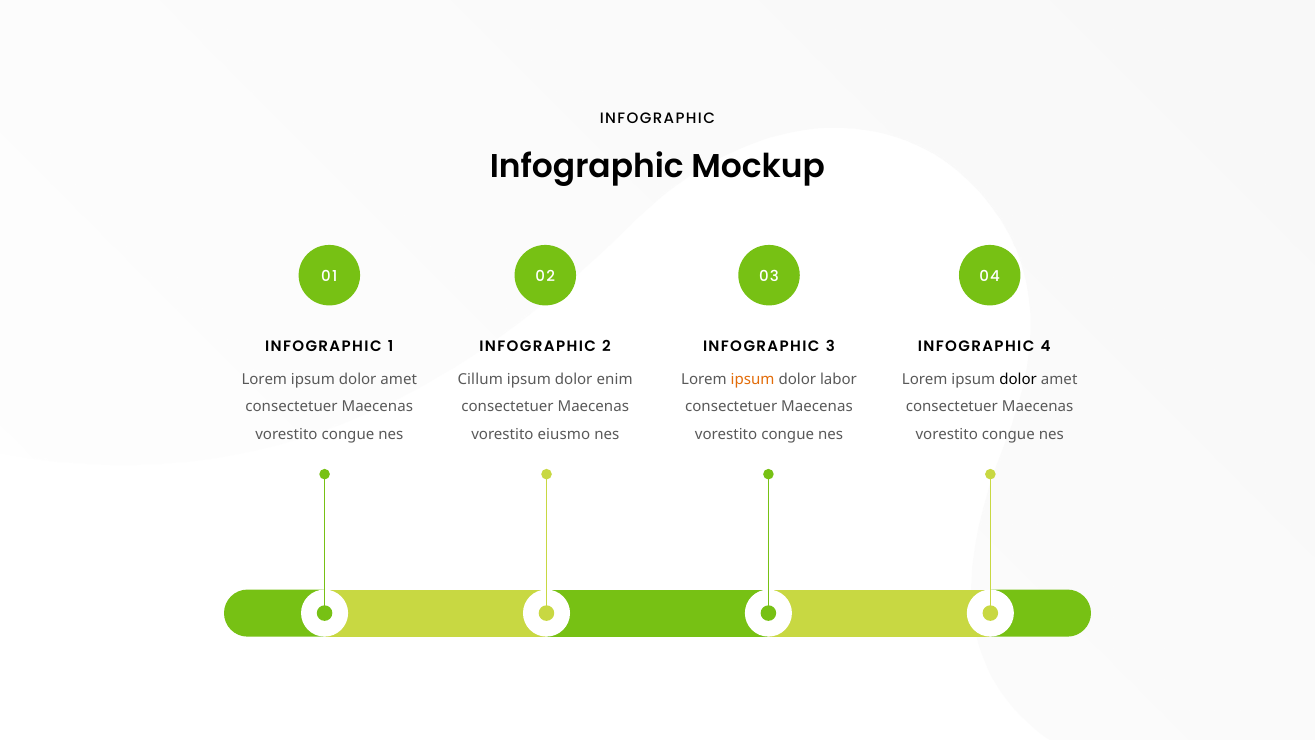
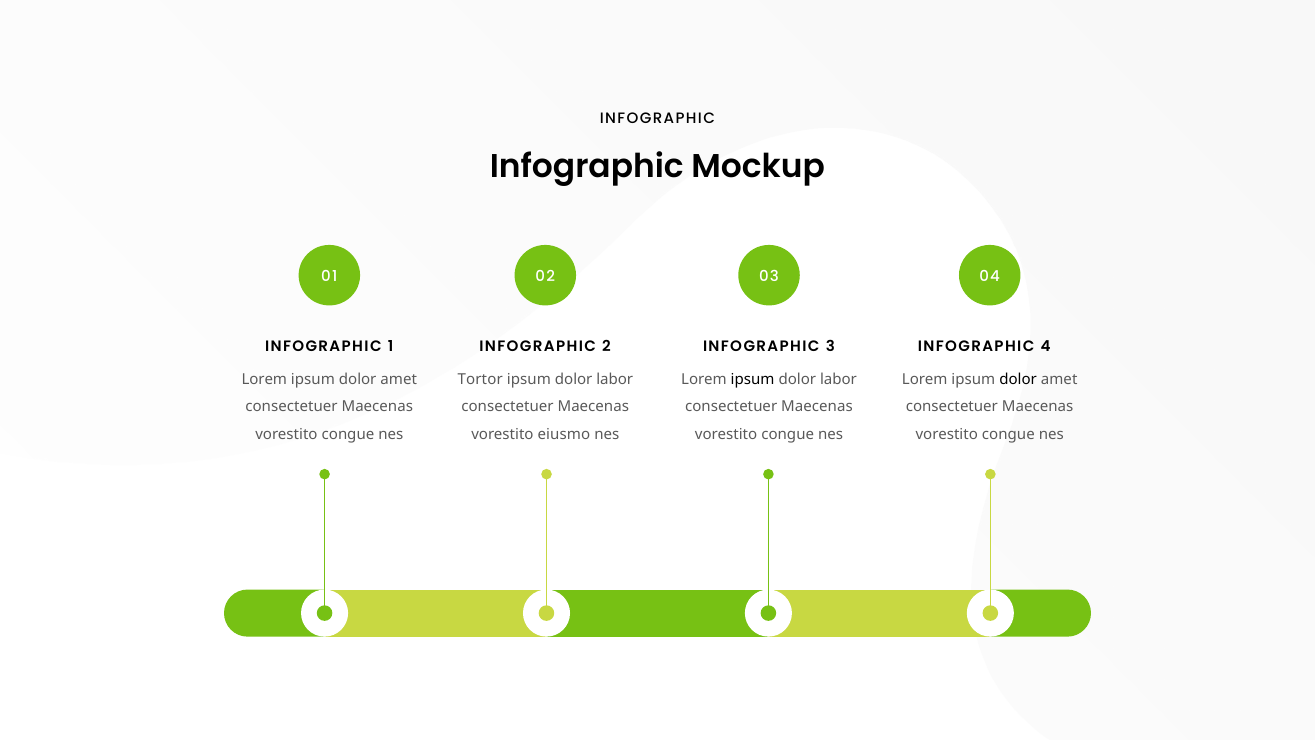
Cillum: Cillum -> Tortor
enim at (615, 380): enim -> labor
ipsum at (753, 380) colour: orange -> black
